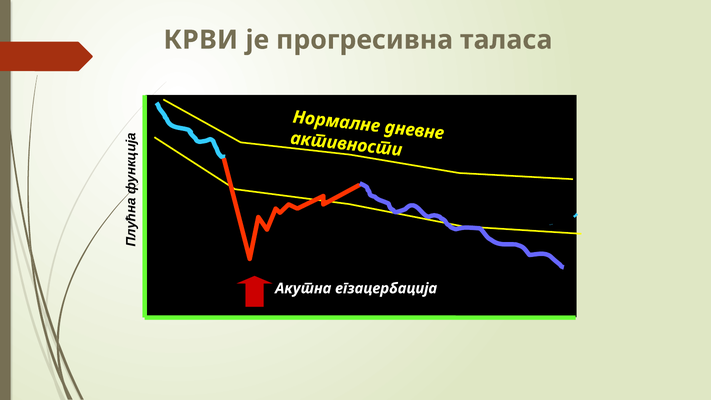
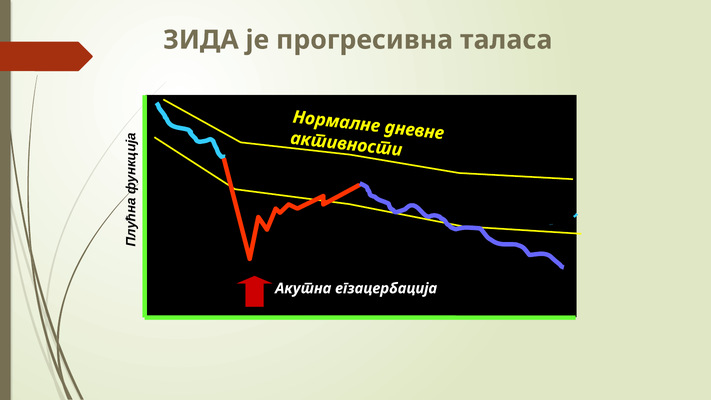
КРВИ: КРВИ -> ЗИДА
